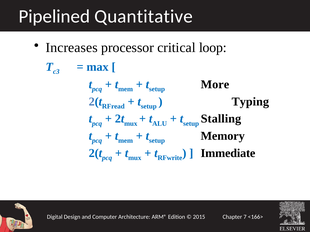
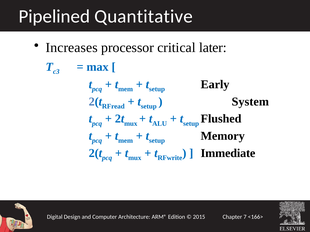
loop: loop -> later
More: More -> Early
Typing: Typing -> System
Stalling: Stalling -> Flushed
